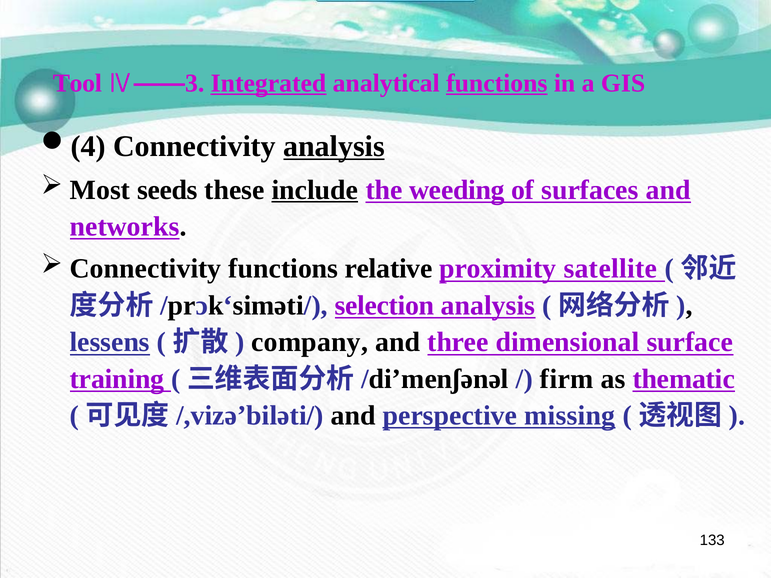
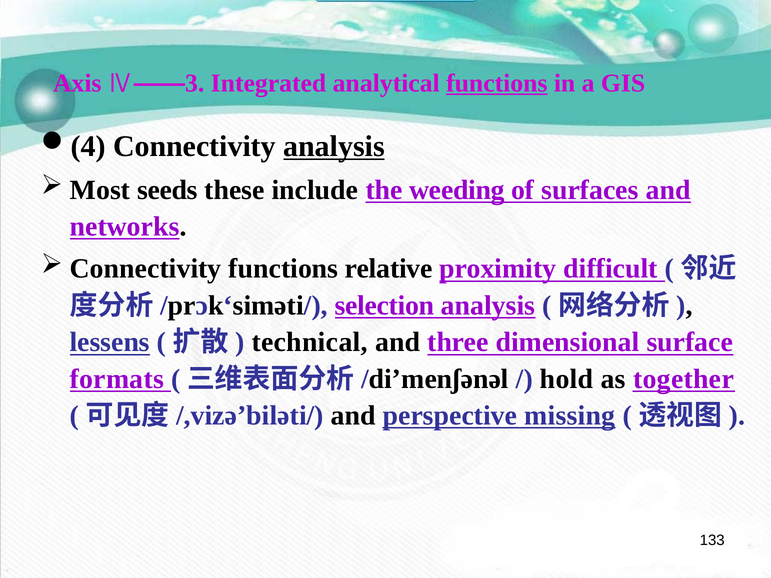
Tool: Tool -> Axis
Integrated underline: present -> none
include underline: present -> none
satellite: satellite -> difficult
company: company -> technical
training: training -> formats
firm: firm -> hold
thematic: thematic -> together
